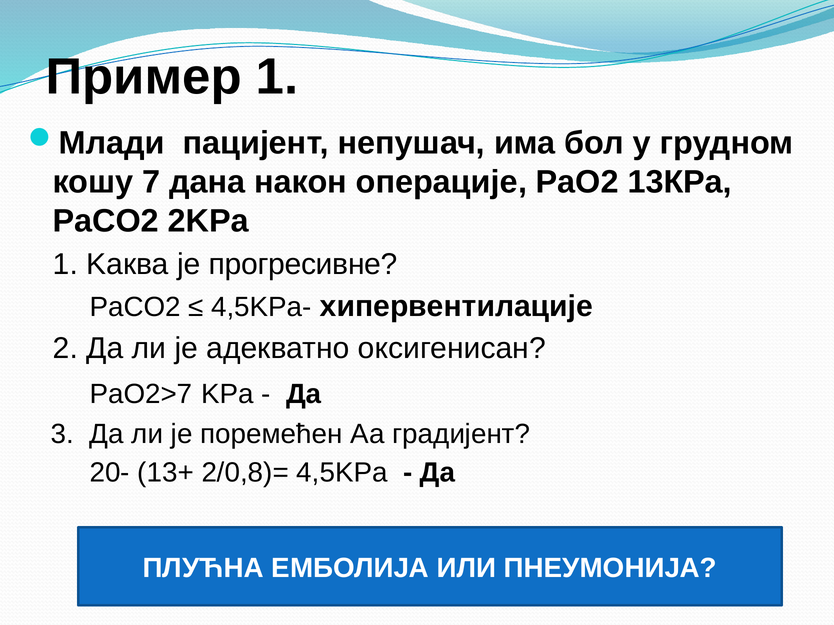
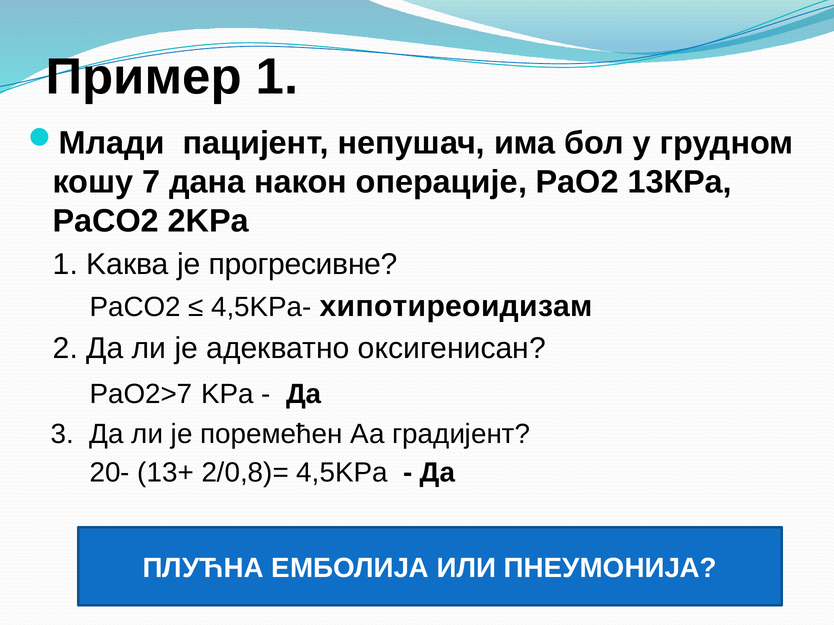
хипервентилације: хипервентилације -> хипотиреоидизам
